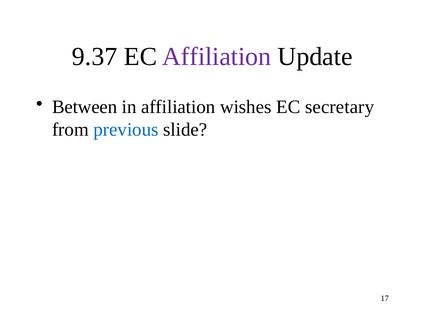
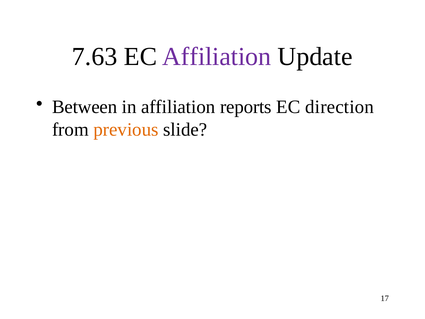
9.37: 9.37 -> 7.63
wishes: wishes -> reports
secretary: secretary -> direction
previous colour: blue -> orange
